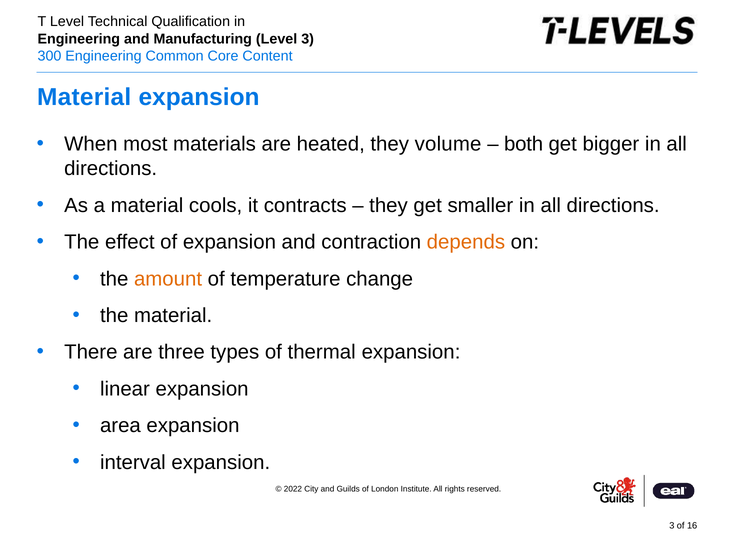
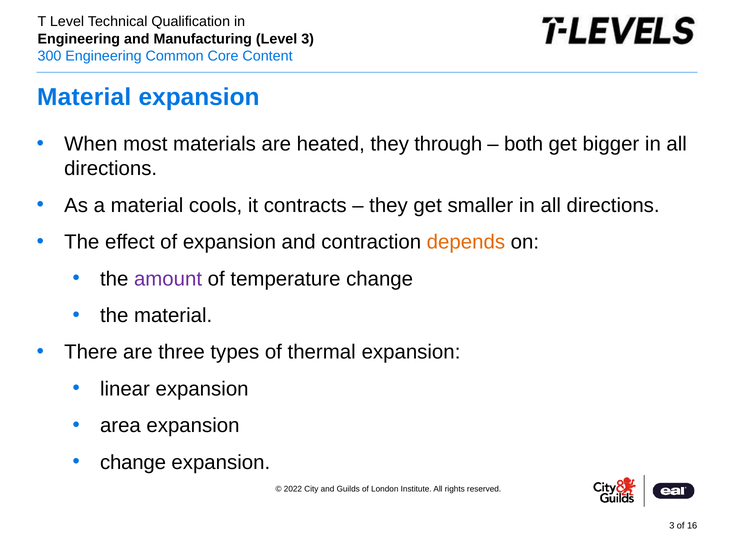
volume: volume -> through
amount colour: orange -> purple
interval at (133, 463): interval -> change
